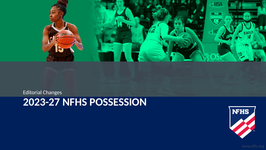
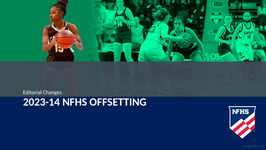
2023-27: 2023-27 -> 2023-14
POSSESSION: POSSESSION -> OFFSETTING
